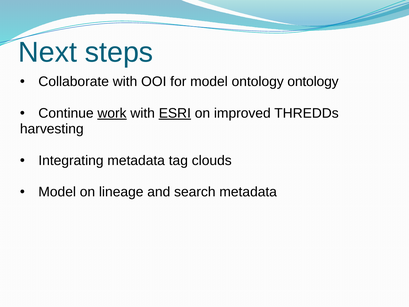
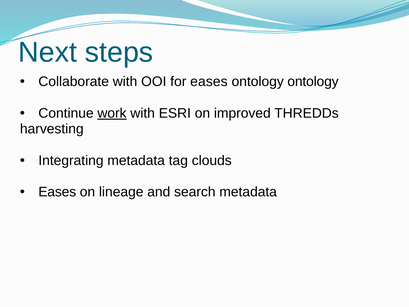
for model: model -> eases
ESRI underline: present -> none
Model at (57, 192): Model -> Eases
